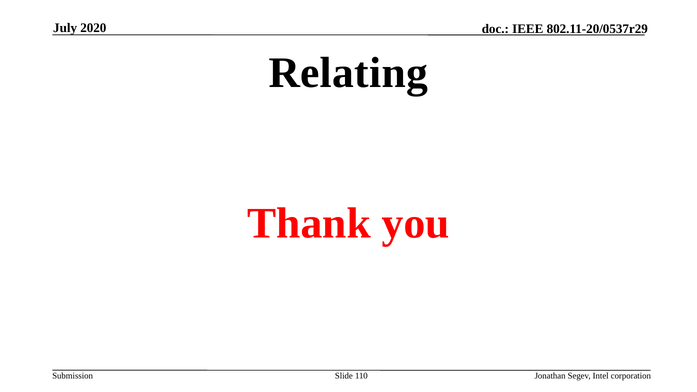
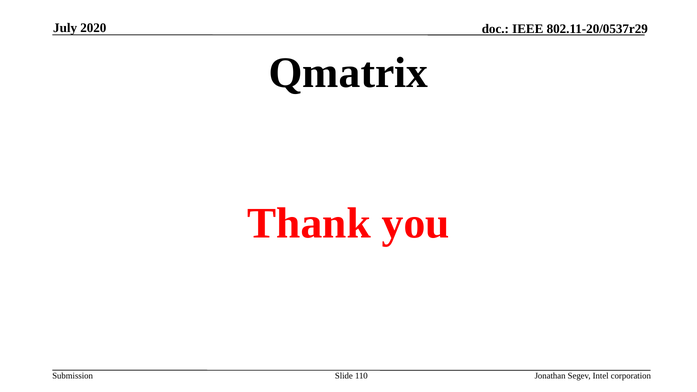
Relating: Relating -> Qmatrix
